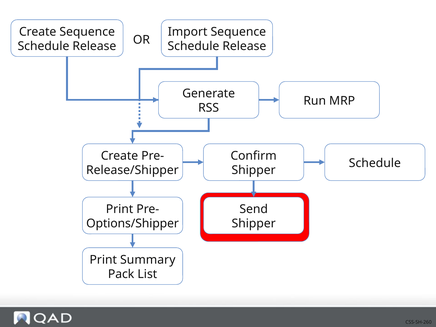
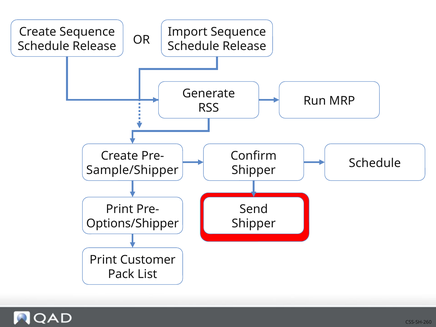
Release/Shipper: Release/Shipper -> Sample/Shipper
Summary: Summary -> Customer
